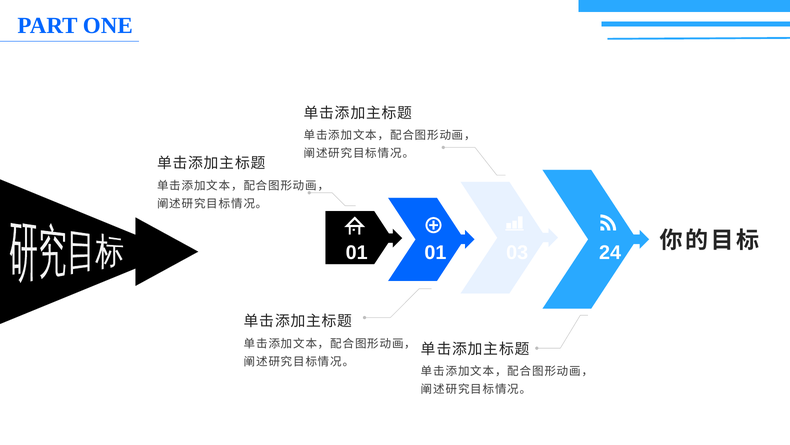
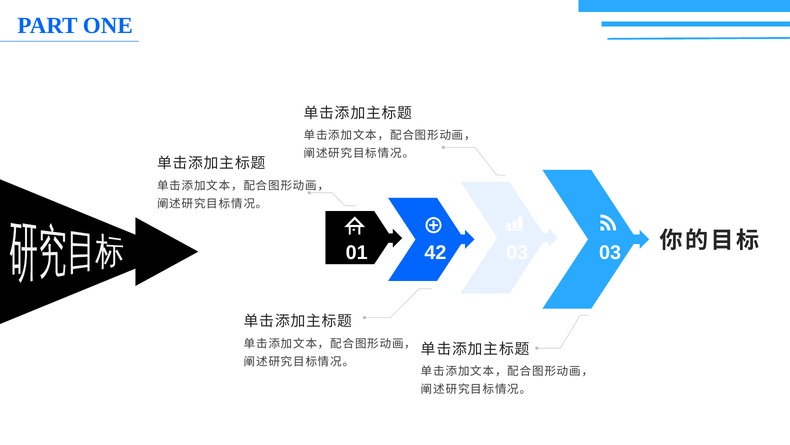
01 01: 01 -> 42
03 24: 24 -> 03
